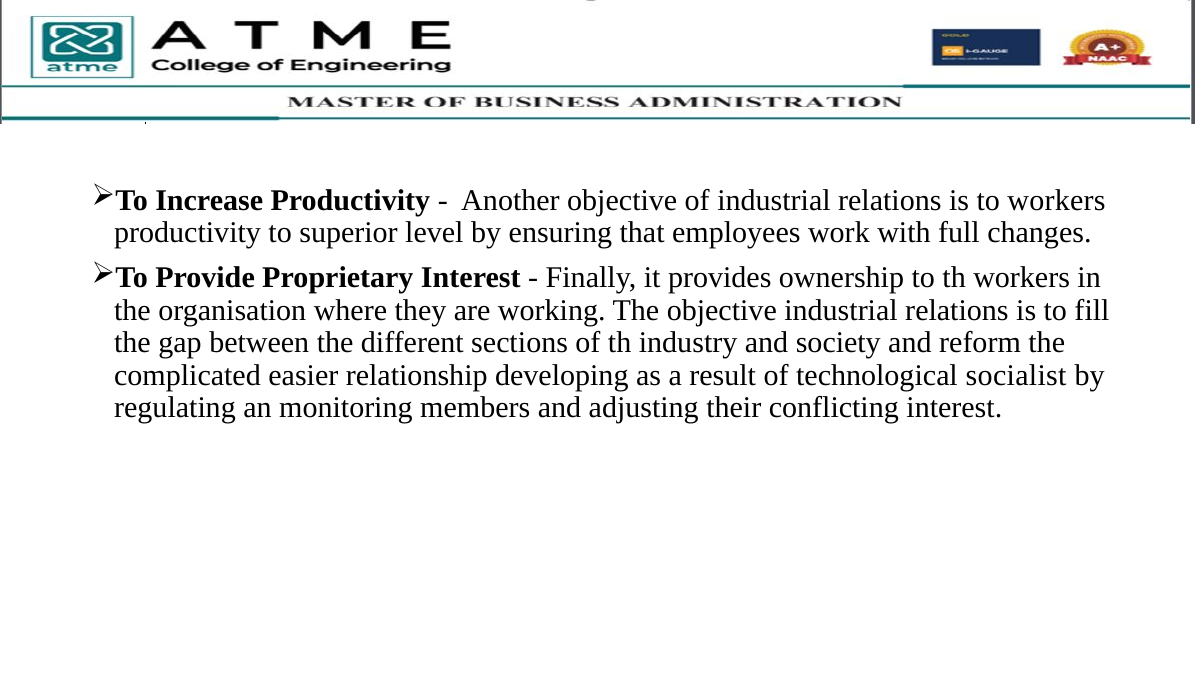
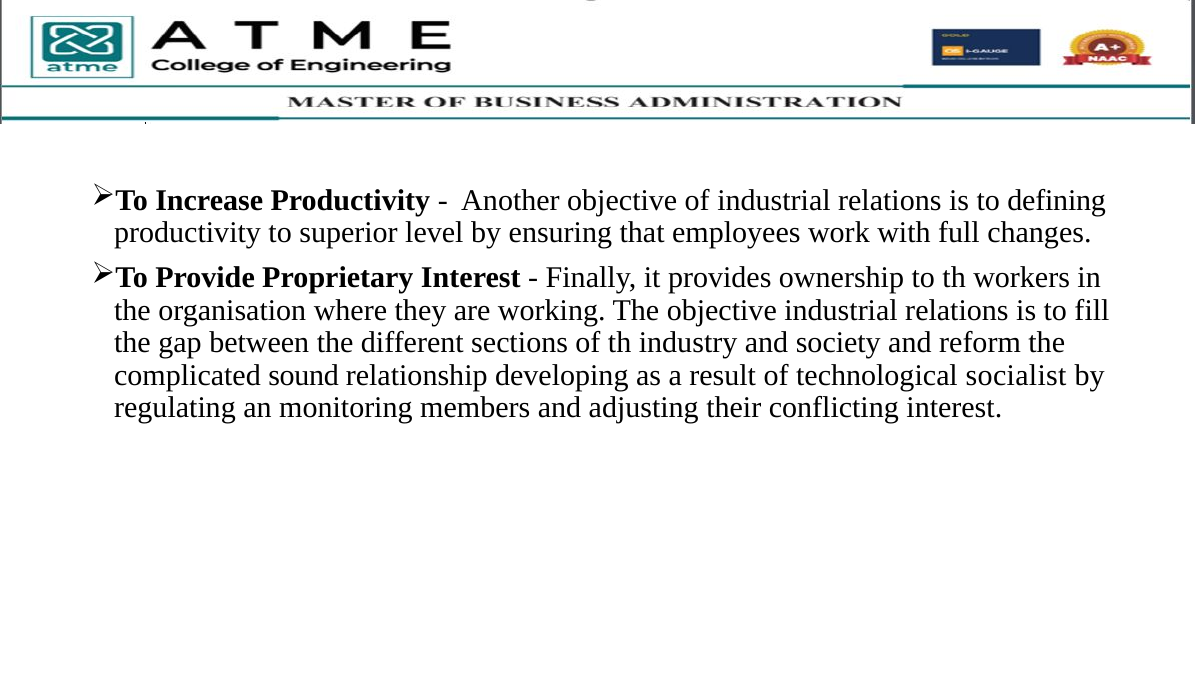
to workers: workers -> defining
easier: easier -> sound
